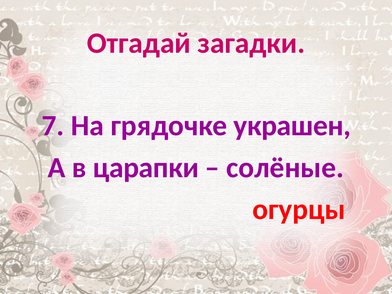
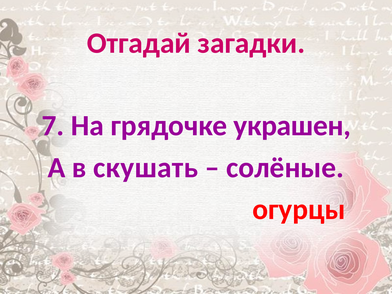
царапки: царапки -> скушать
